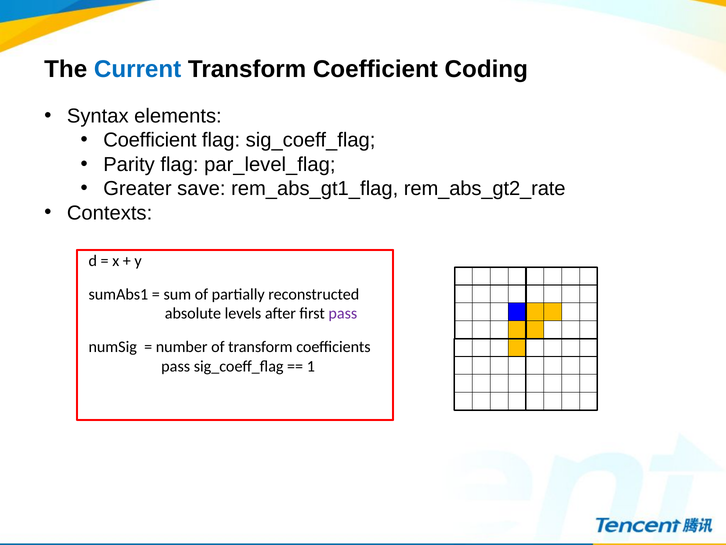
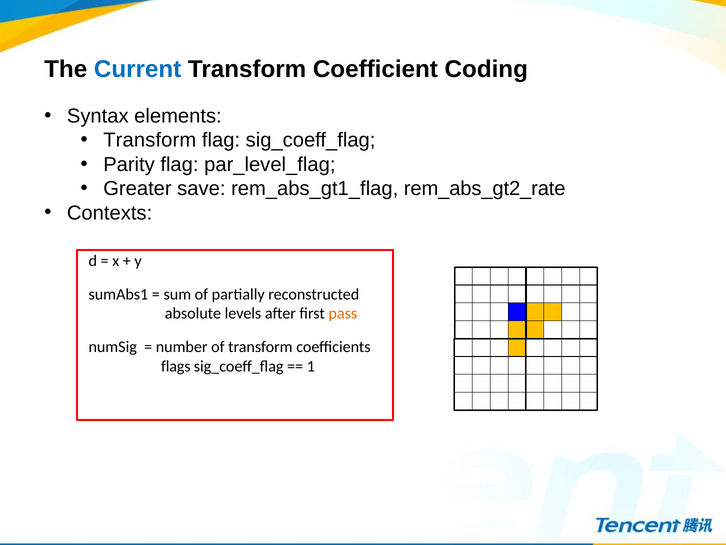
Coefficient at (150, 140): Coefficient -> Transform
pass at (343, 313) colour: purple -> orange
pass at (176, 366): pass -> flags
